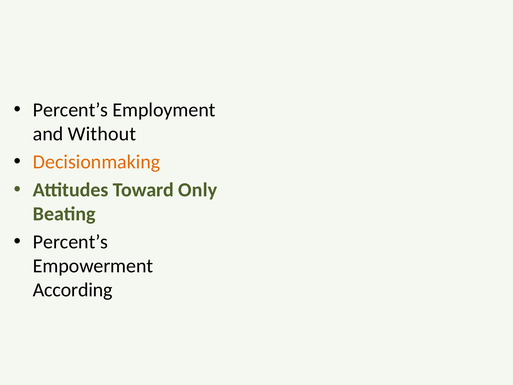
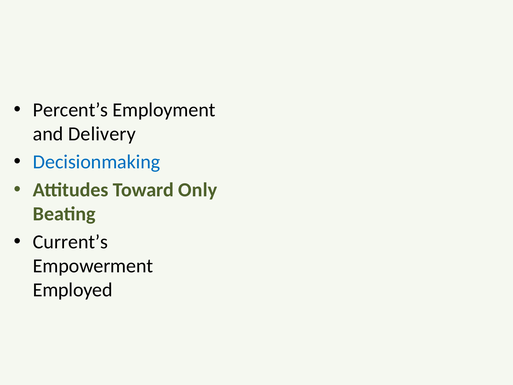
Without: Without -> Delivery
Decisionmaking colour: orange -> blue
Percent’s at (71, 242): Percent’s -> Current’s
According: According -> Employed
